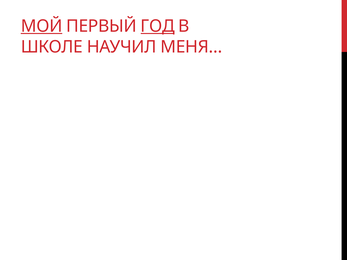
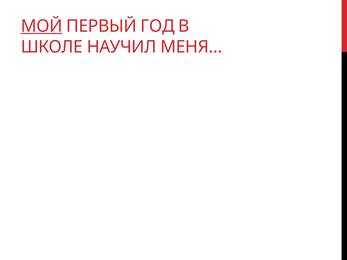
ГОД underline: present -> none
